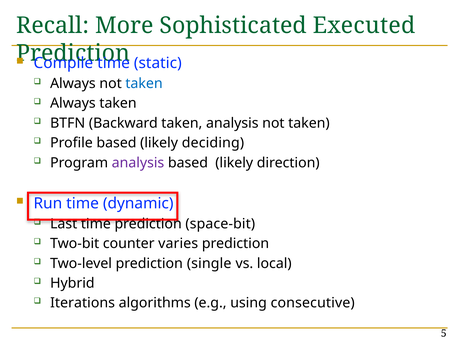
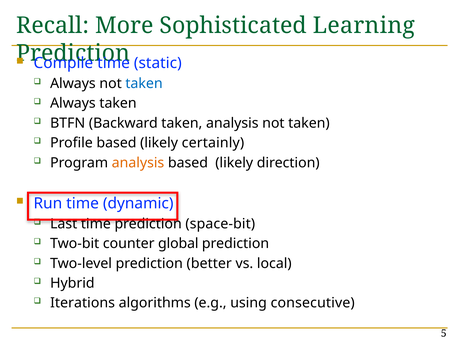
Executed: Executed -> Learning
deciding: deciding -> certainly
analysis at (138, 163) colour: purple -> orange
varies: varies -> global
single: single -> better
